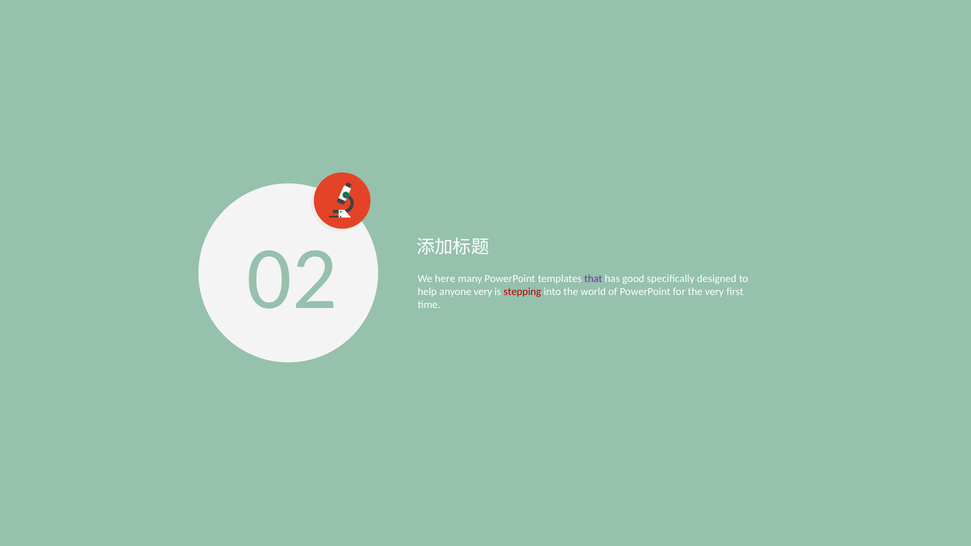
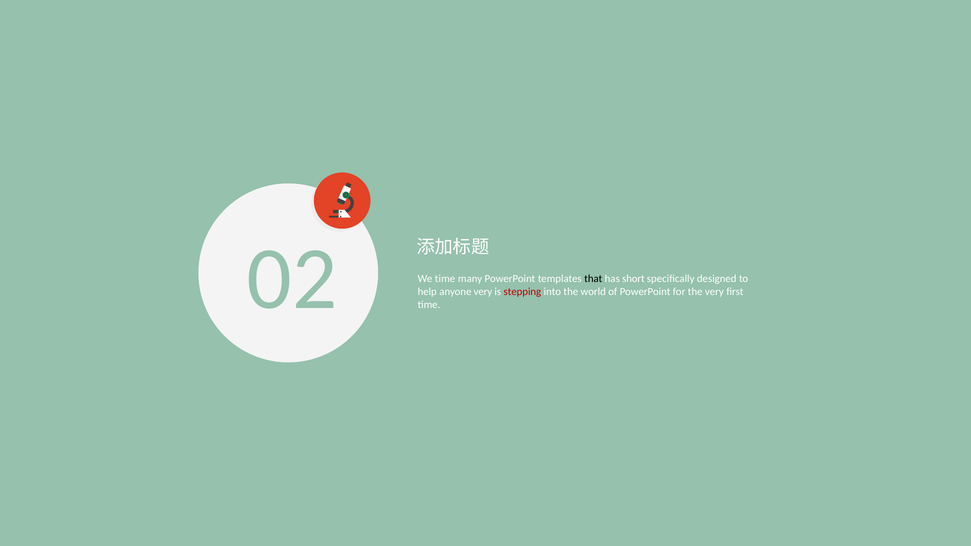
We here: here -> time
that colour: purple -> black
good: good -> short
